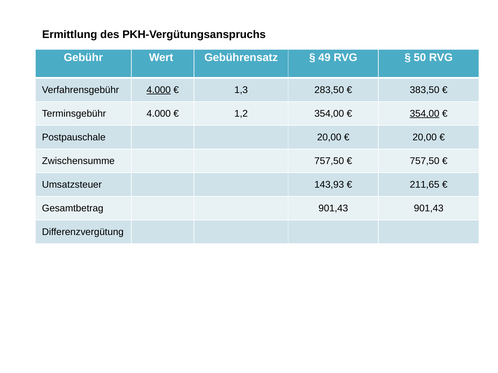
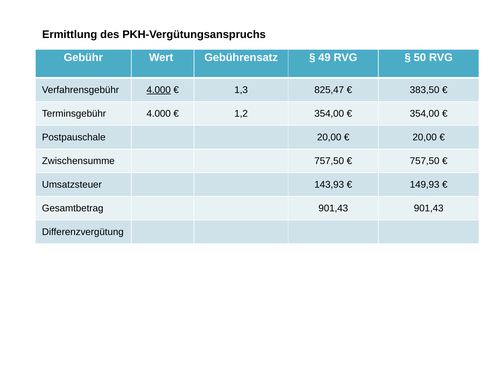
283,50: 283,50 -> 825,47
354,00 at (425, 114) underline: present -> none
211,65: 211,65 -> 149,93
